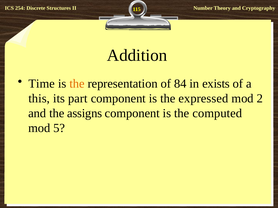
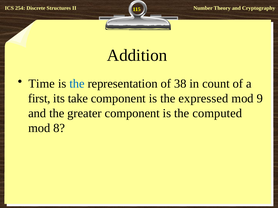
the at (77, 84) colour: orange -> blue
84: 84 -> 38
exists: exists -> count
this: this -> first
part: part -> take
2: 2 -> 9
assigns: assigns -> greater
5: 5 -> 8
